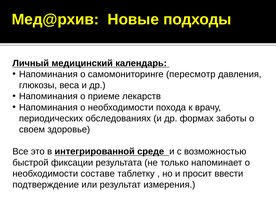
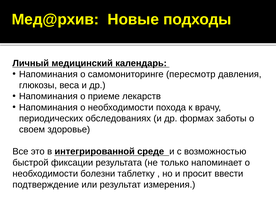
составе: составе -> болезни
